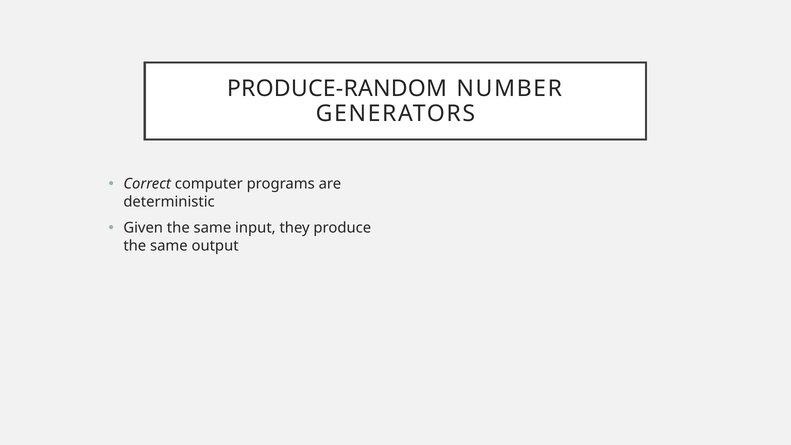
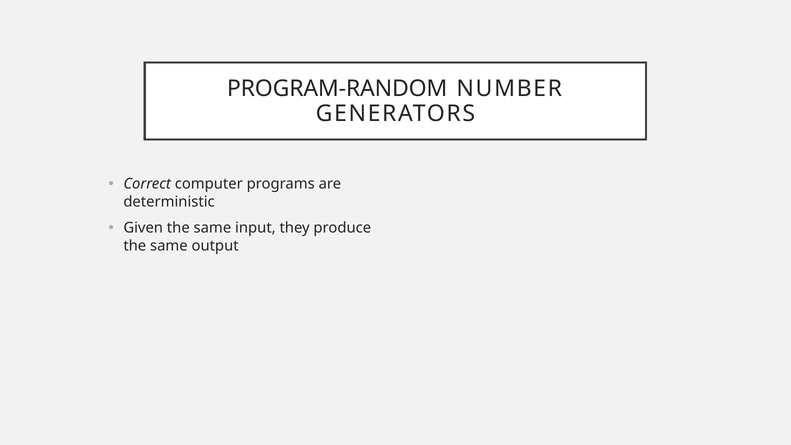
PRODUCE-RANDOM: PRODUCE-RANDOM -> PROGRAM-RANDOM
